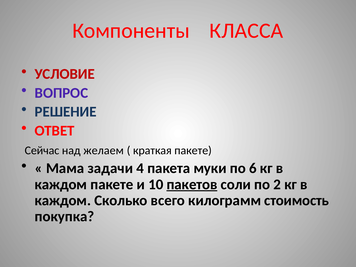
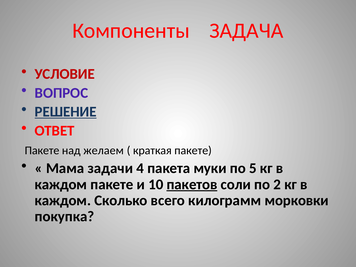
КЛАССА: КЛАССА -> ЗАДАЧА
РЕШЕНИЕ underline: none -> present
Сейчас at (42, 150): Сейчас -> Пакете
6: 6 -> 5
стоимость: стоимость -> морковки
